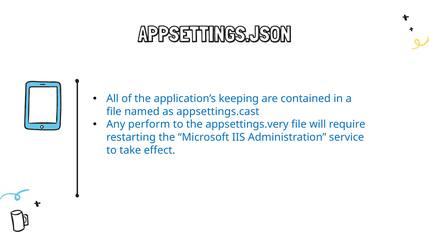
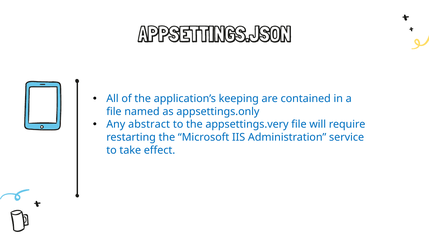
appsettings.cast: appsettings.cast -> appsettings.only
perform: perform -> abstract
